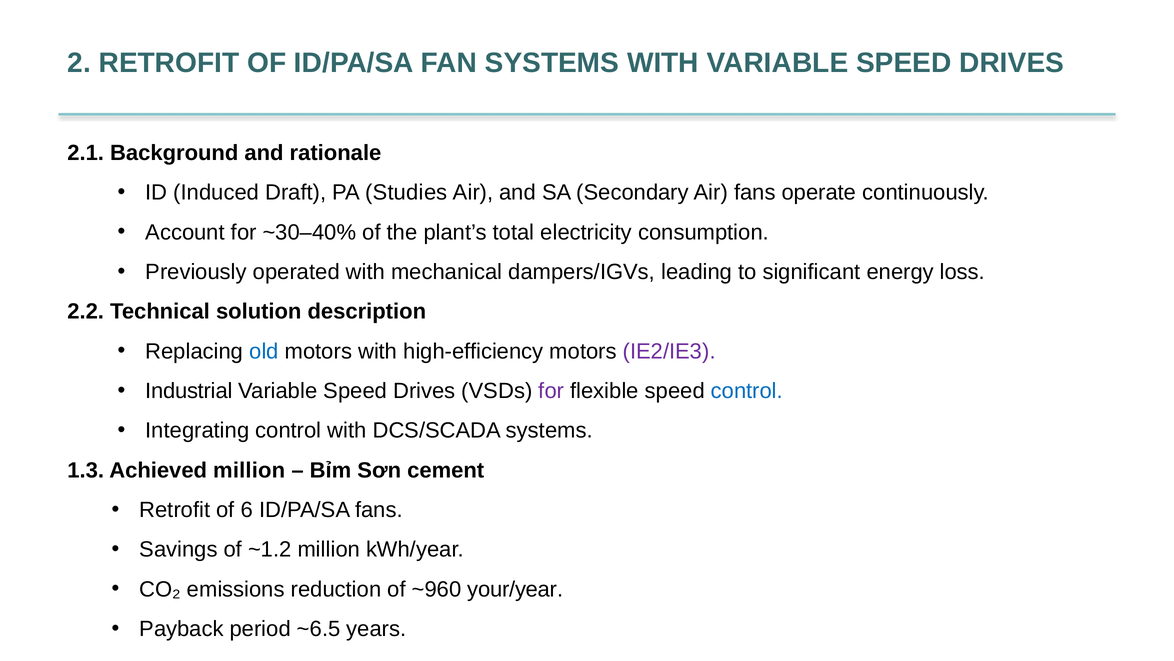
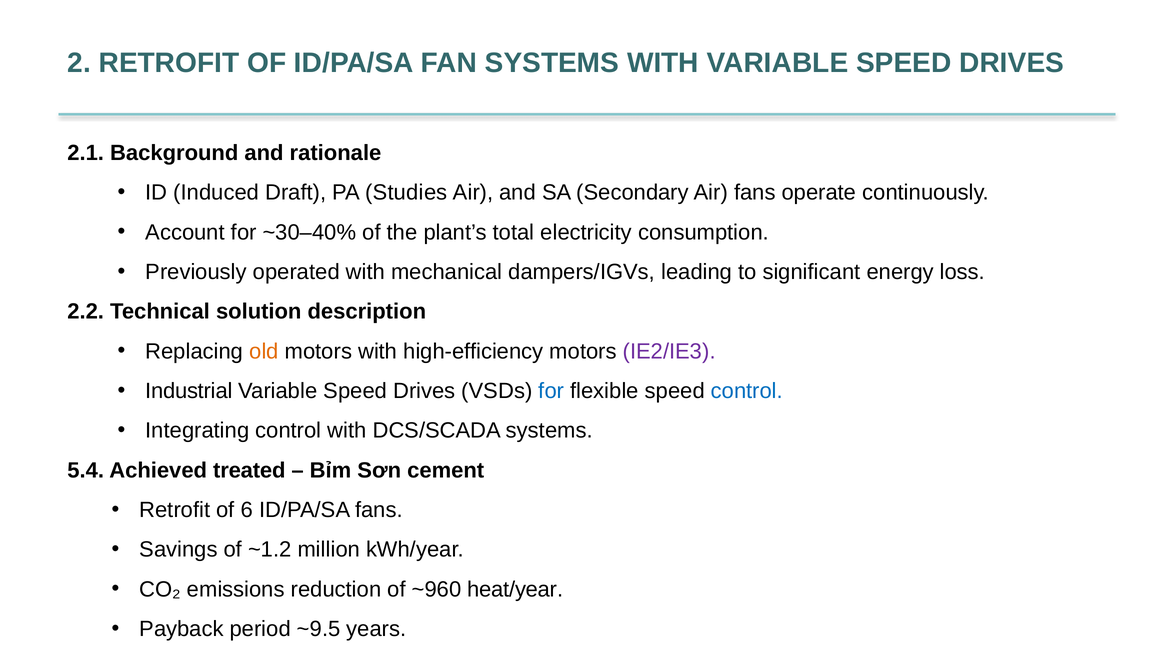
old colour: blue -> orange
for at (551, 391) colour: purple -> blue
1.3: 1.3 -> 5.4
Achieved million: million -> treated
your/year: your/year -> heat/year
~6.5: ~6.5 -> ~9.5
